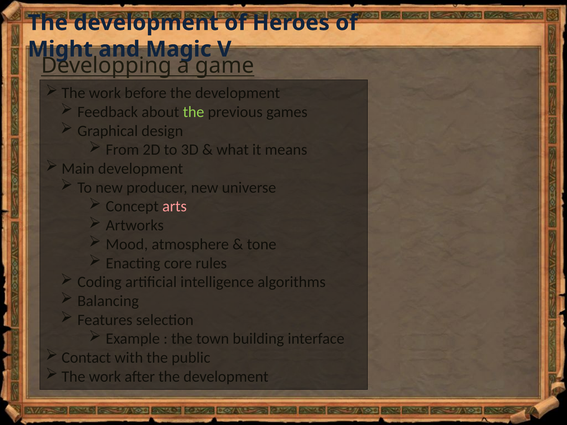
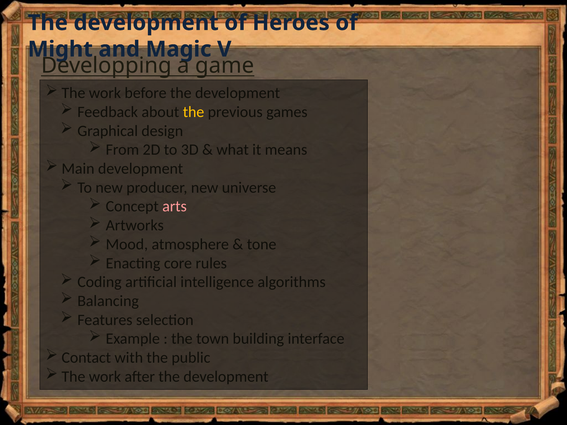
the at (194, 112) colour: light green -> yellow
